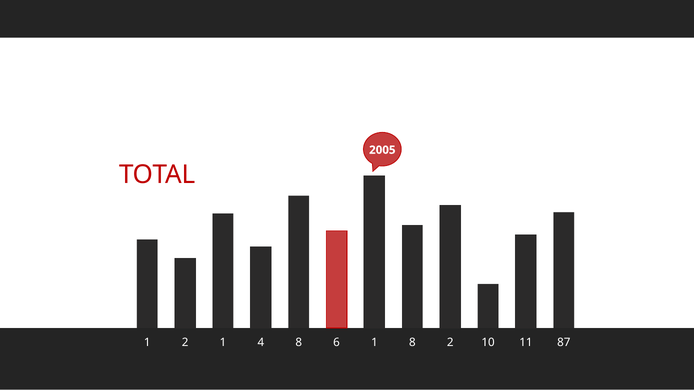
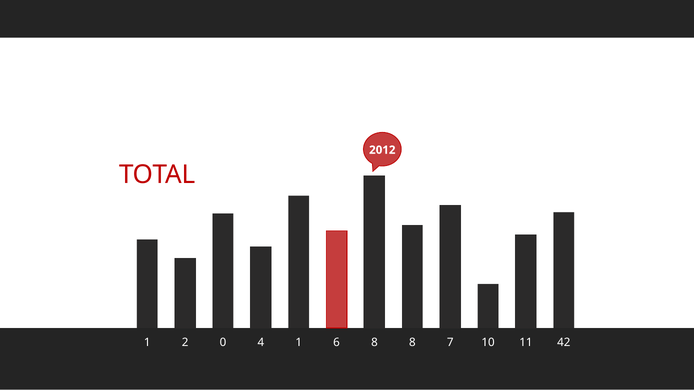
2005: 2005 -> 2012
2 1: 1 -> 0
4 8: 8 -> 1
6 1: 1 -> 8
8 2: 2 -> 7
87: 87 -> 42
